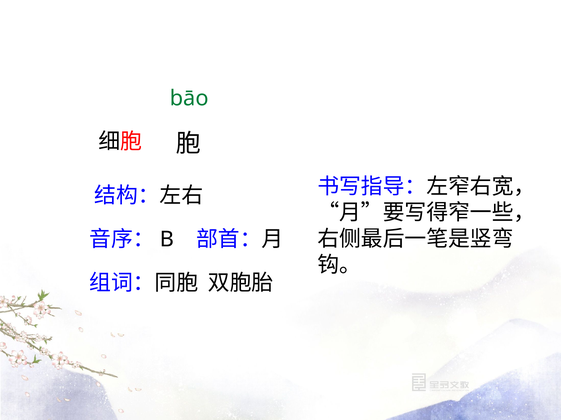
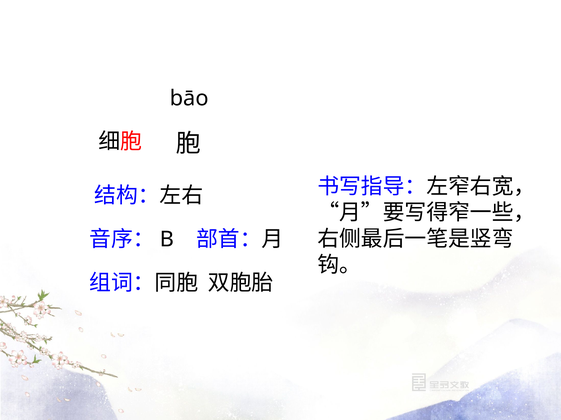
bāo colour: green -> black
